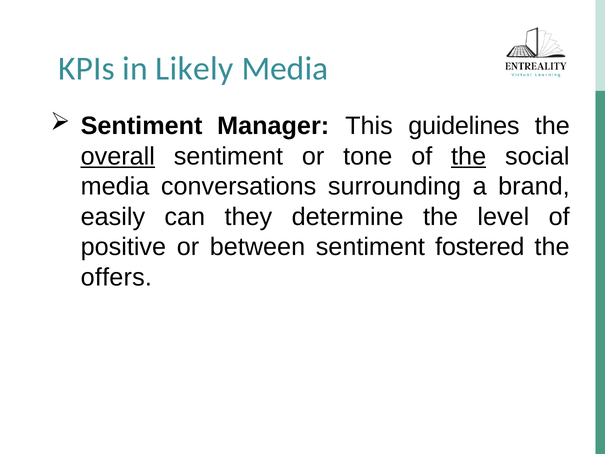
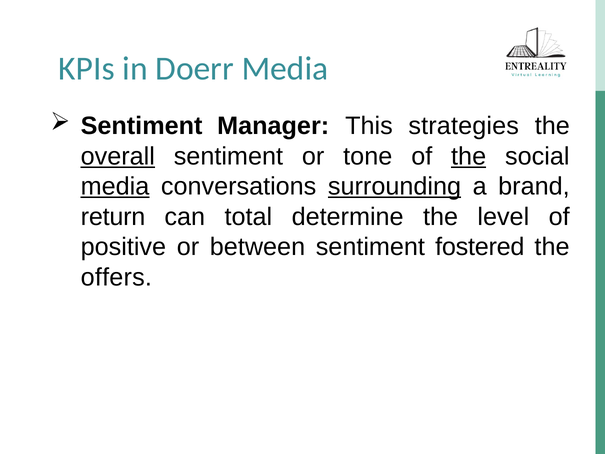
Likely: Likely -> Doerr
guidelines: guidelines -> strategies
media at (115, 186) underline: none -> present
surrounding underline: none -> present
easily: easily -> return
they: they -> total
